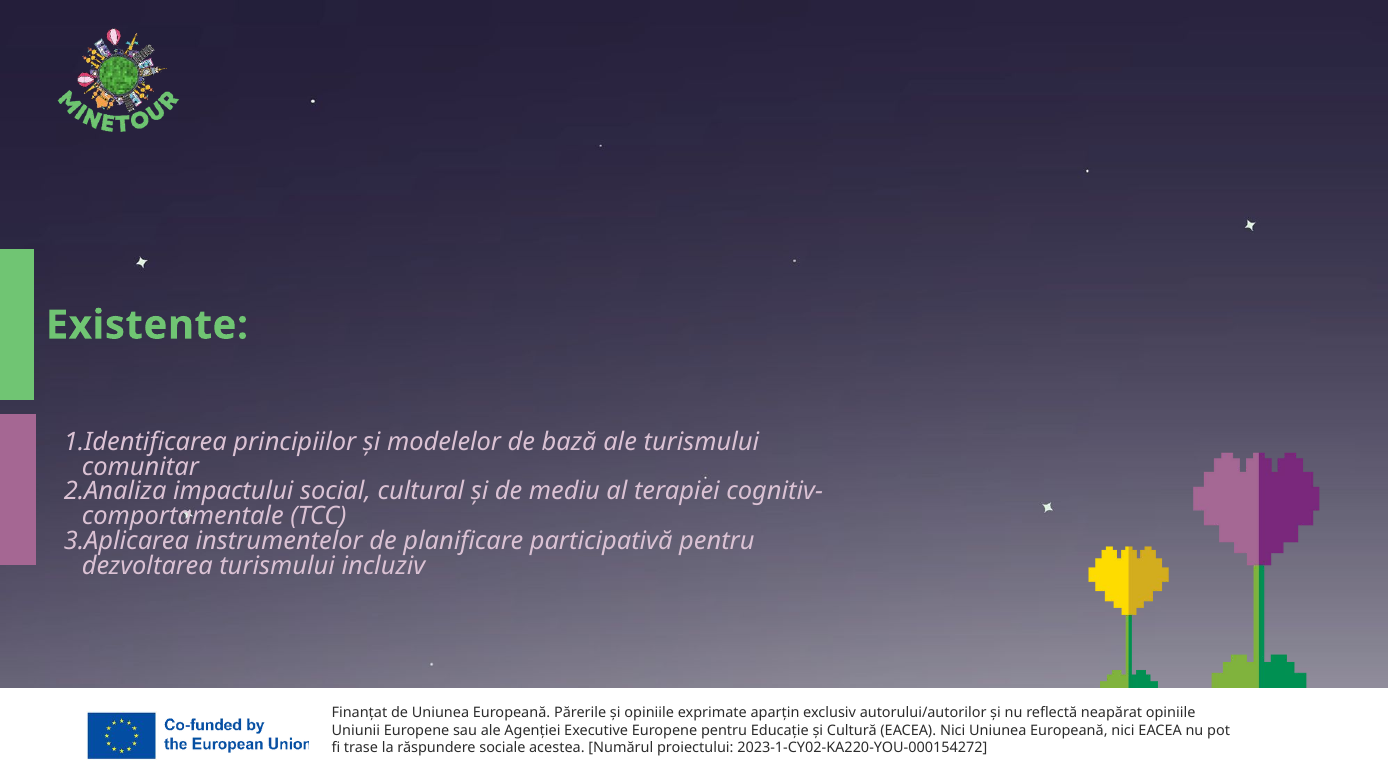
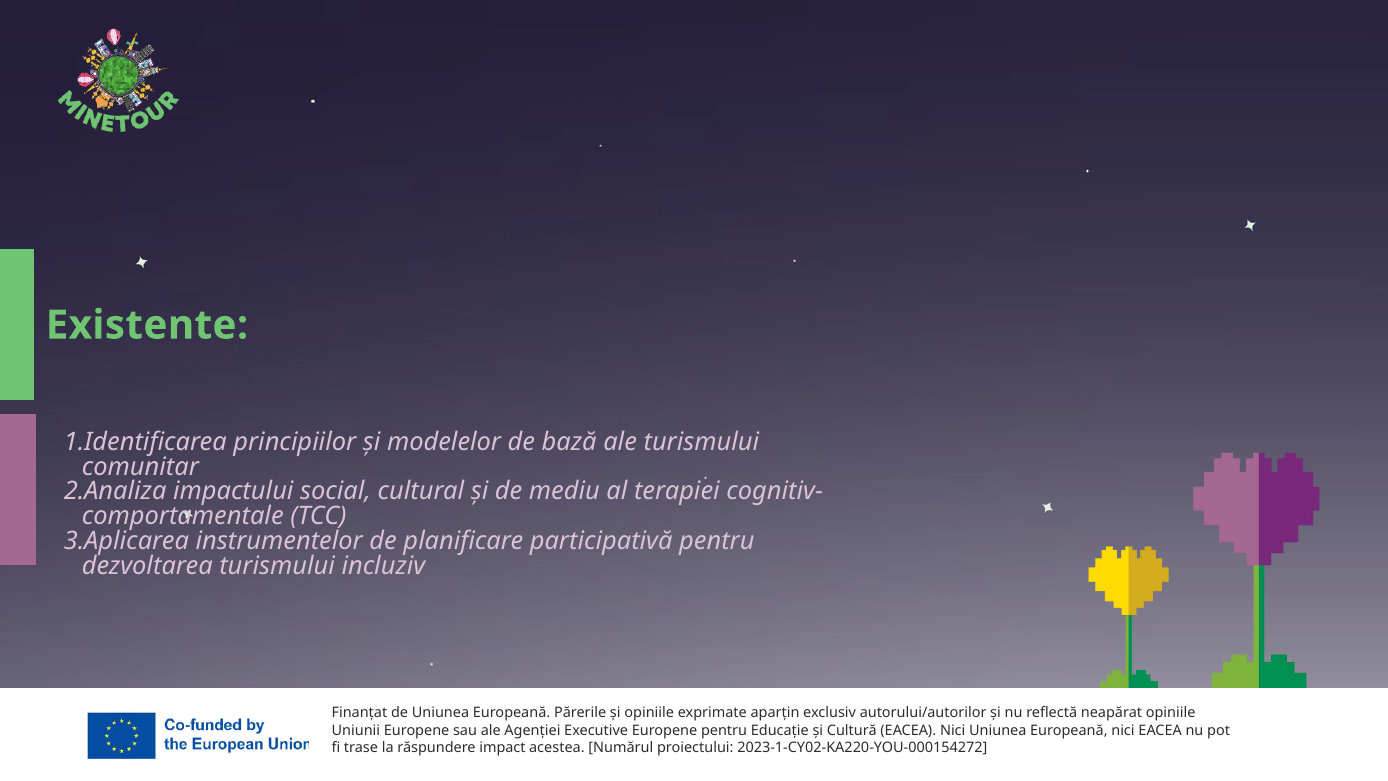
sociale: sociale -> impact
